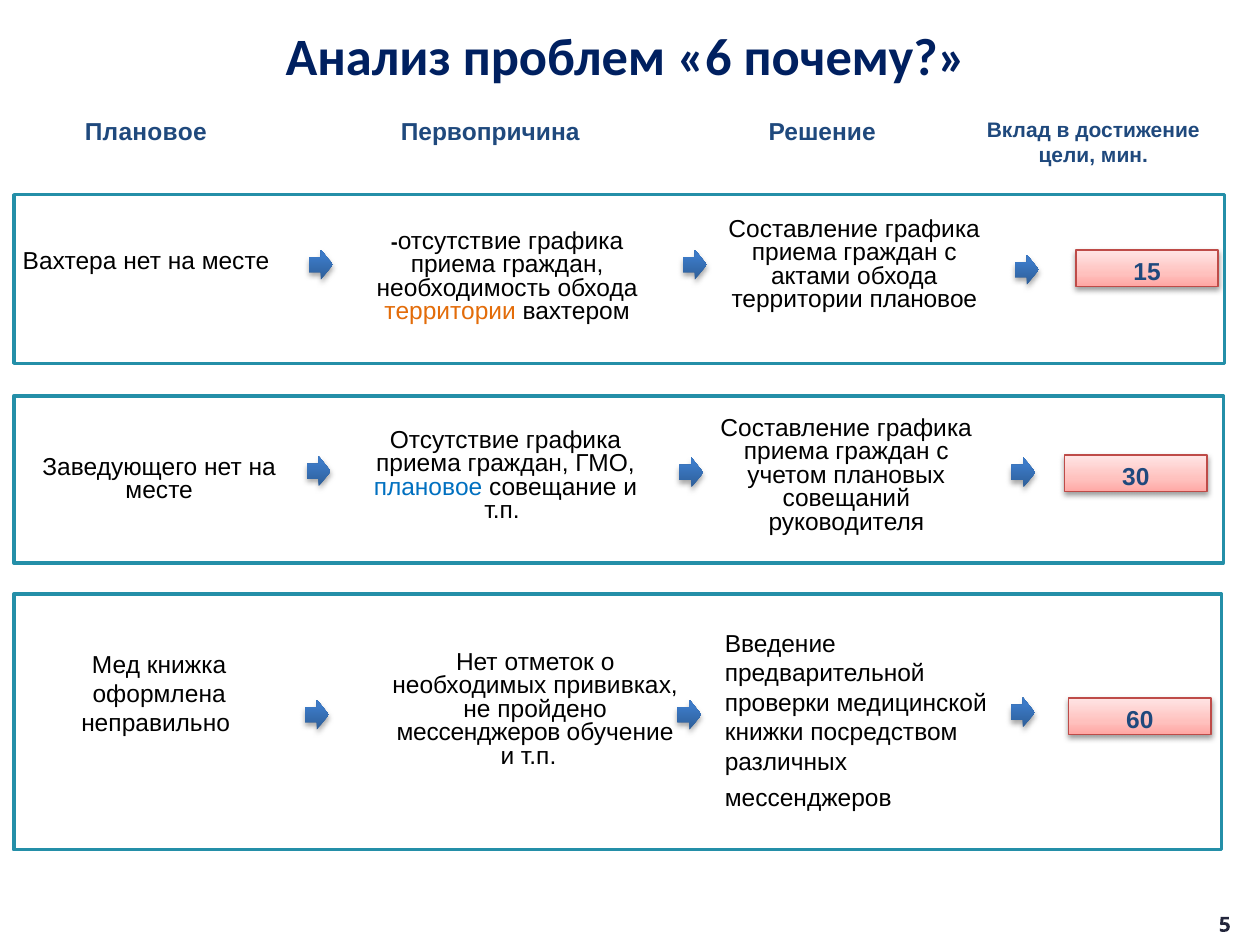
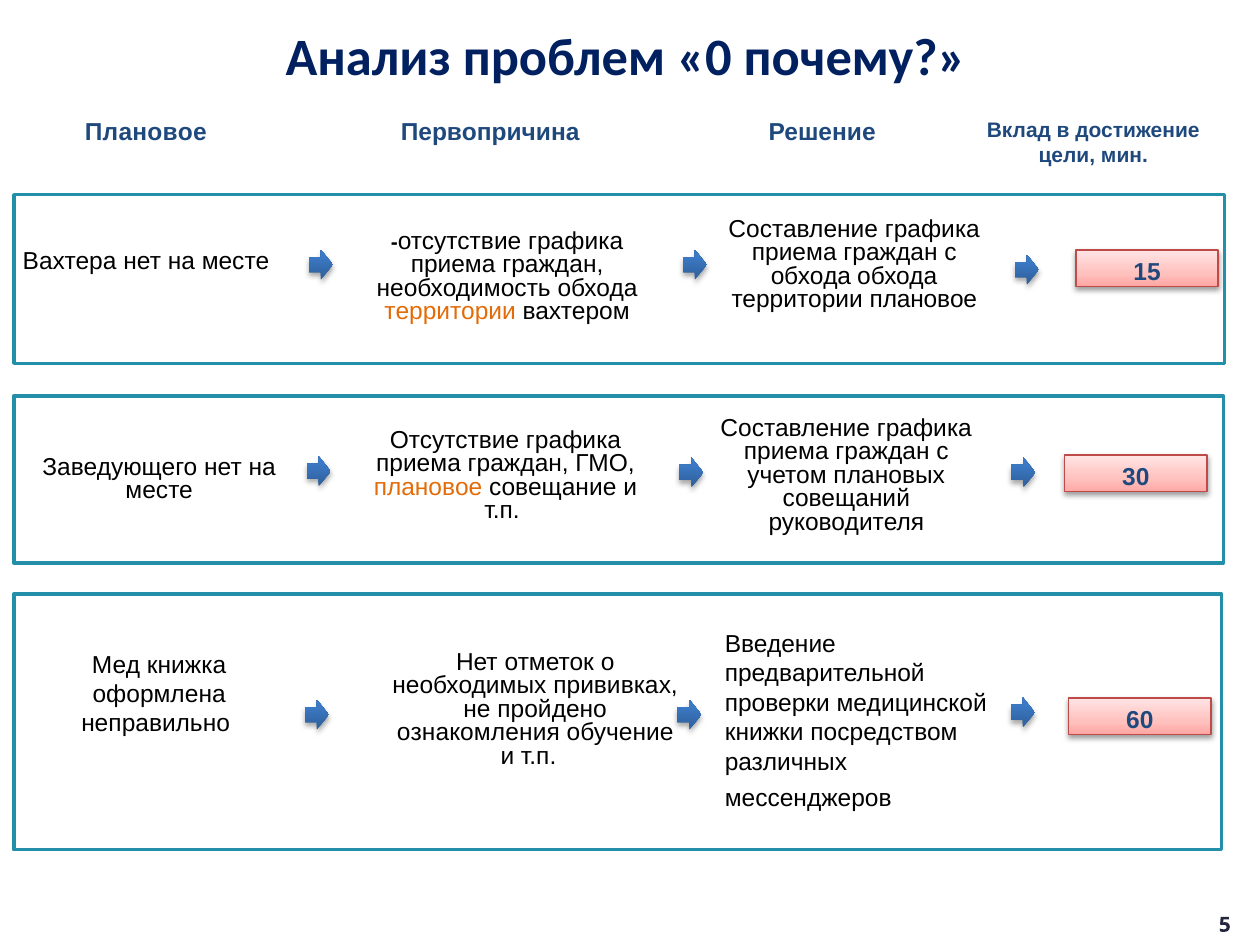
6: 6 -> 0
актами at (811, 276): актами -> обхода
плановое at (428, 487) colour: blue -> orange
мессенджеров at (479, 732): мессенджеров -> ознакомления
